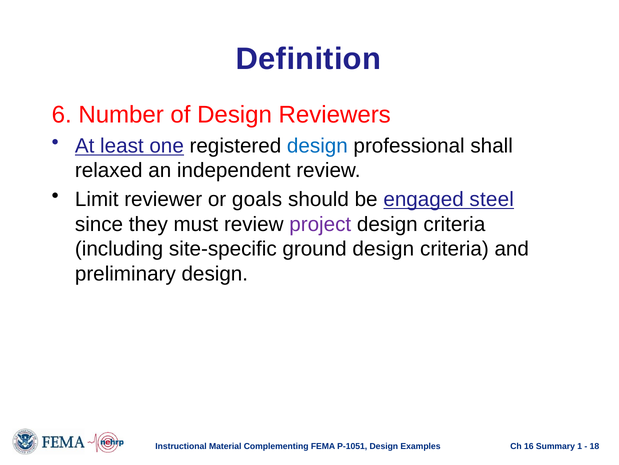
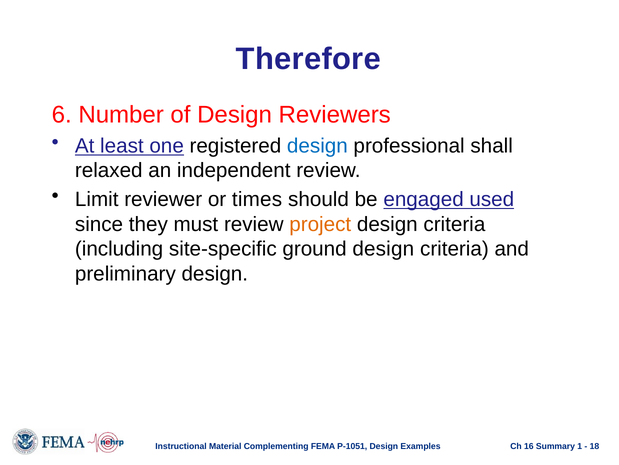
Definition: Definition -> Therefore
goals: goals -> times
steel: steel -> used
project colour: purple -> orange
